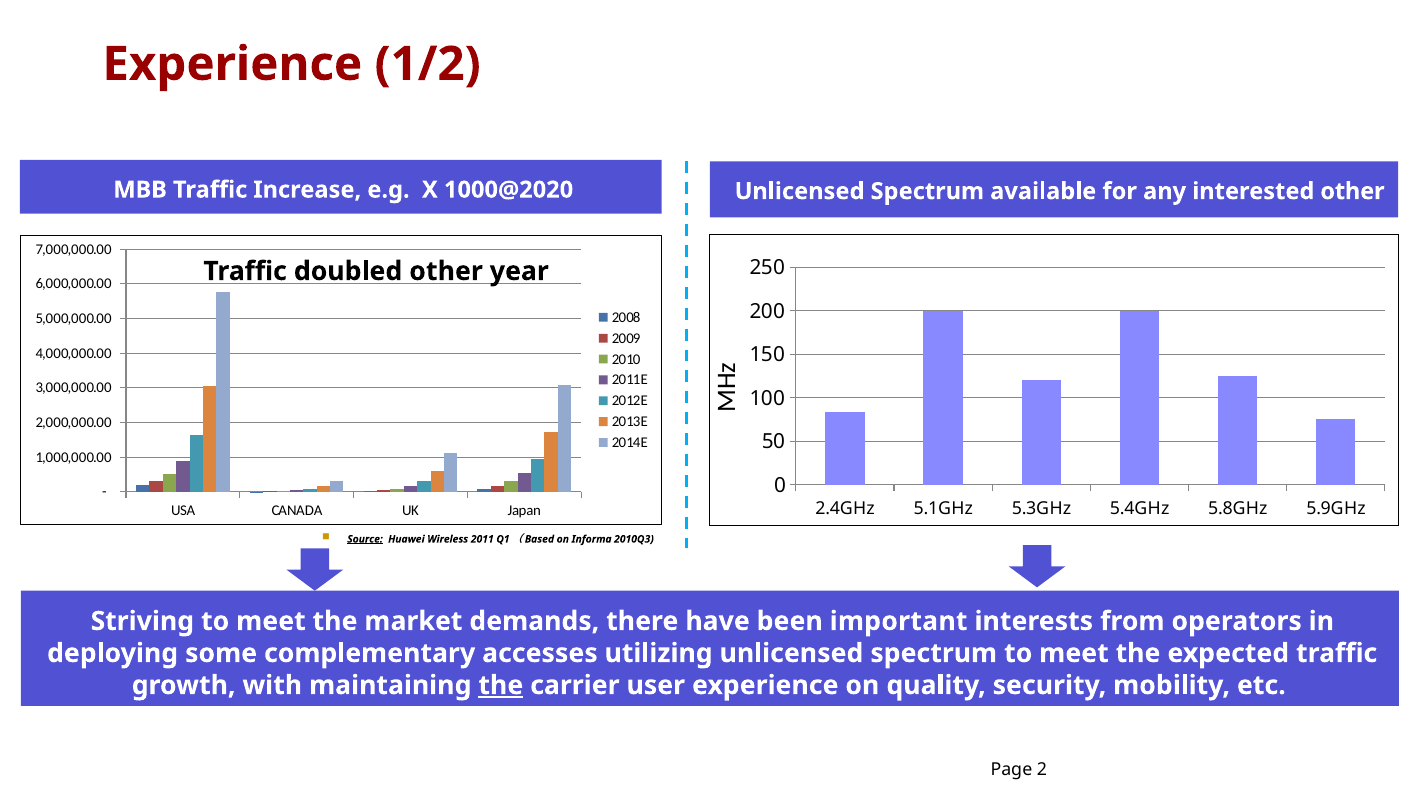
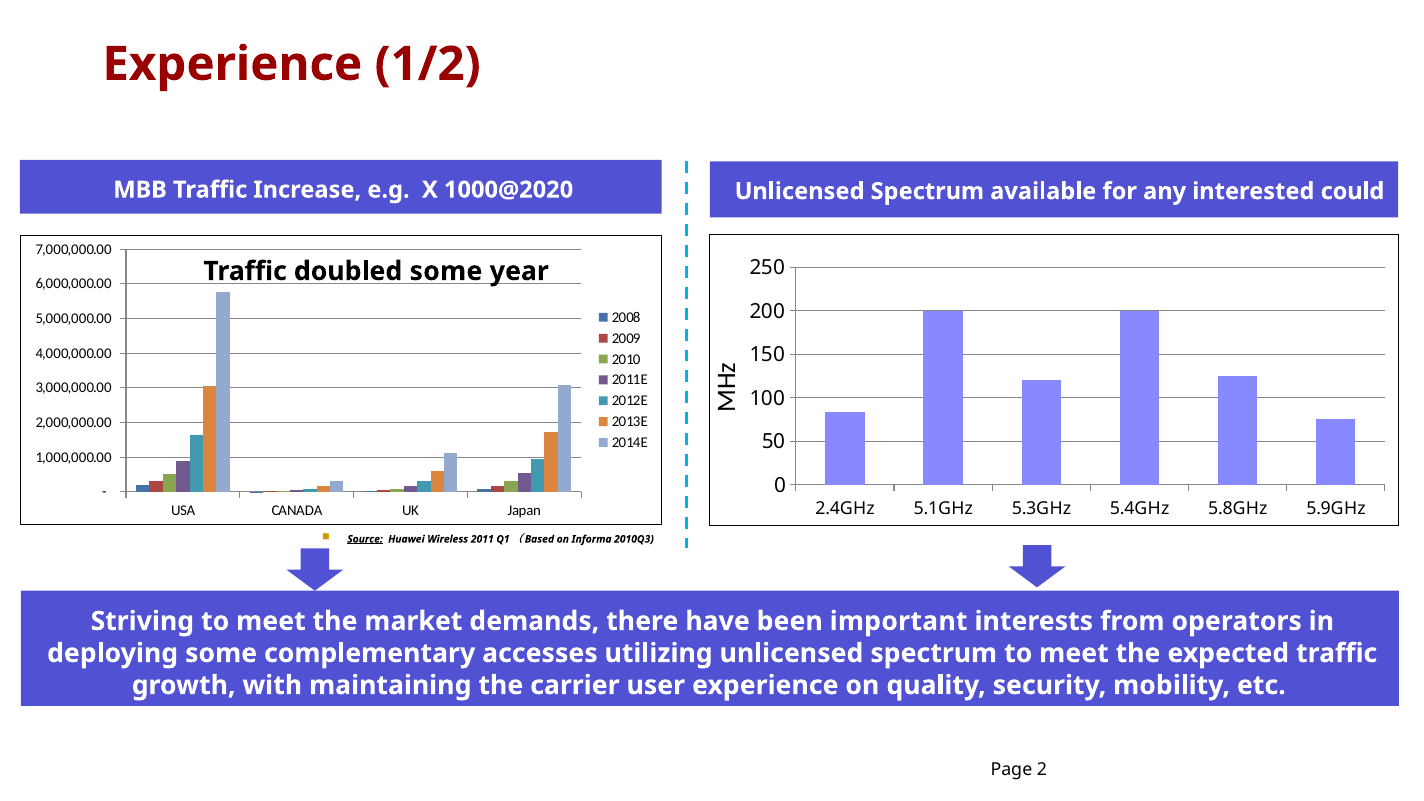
interested other: other -> could
doubled other: other -> some
the at (501, 685) underline: present -> none
